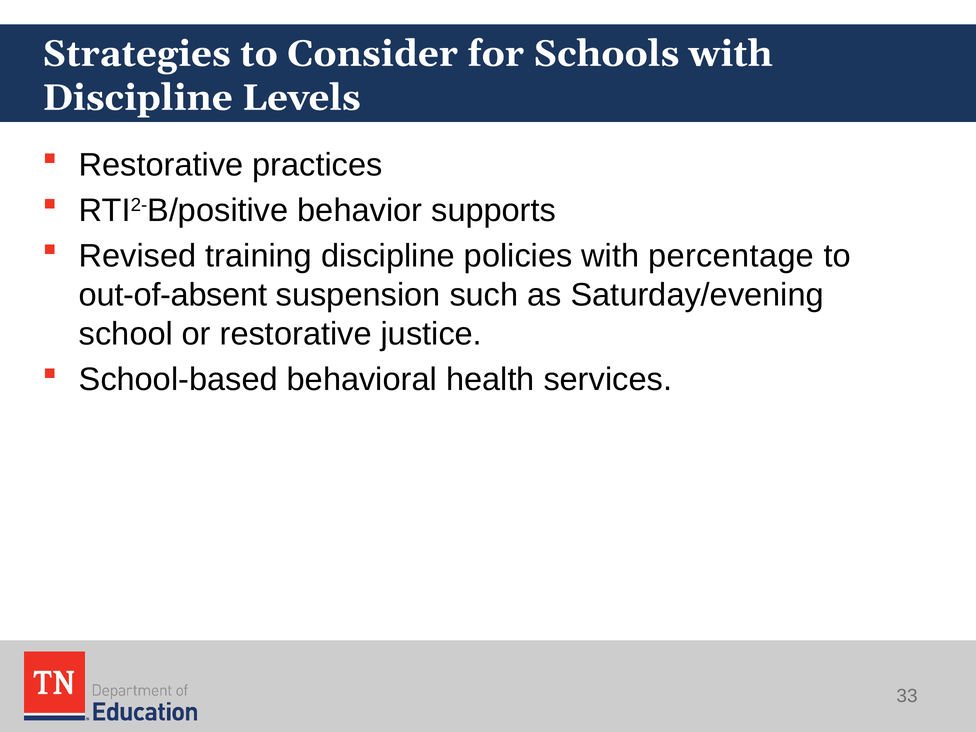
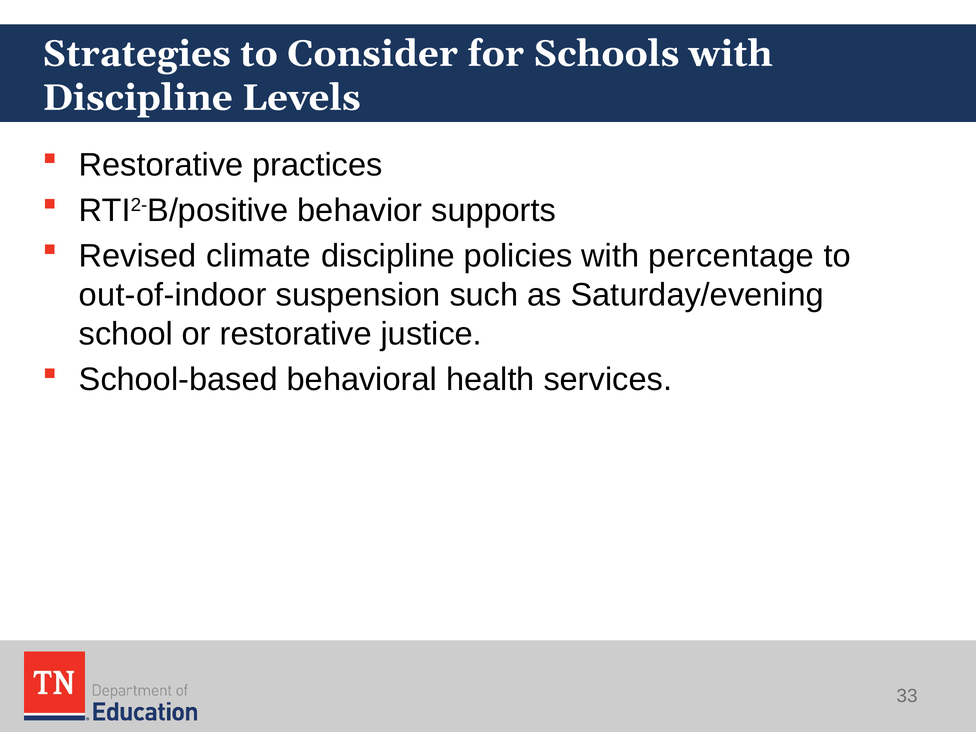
training: training -> climate
out-of-absent: out-of-absent -> out-of-indoor
